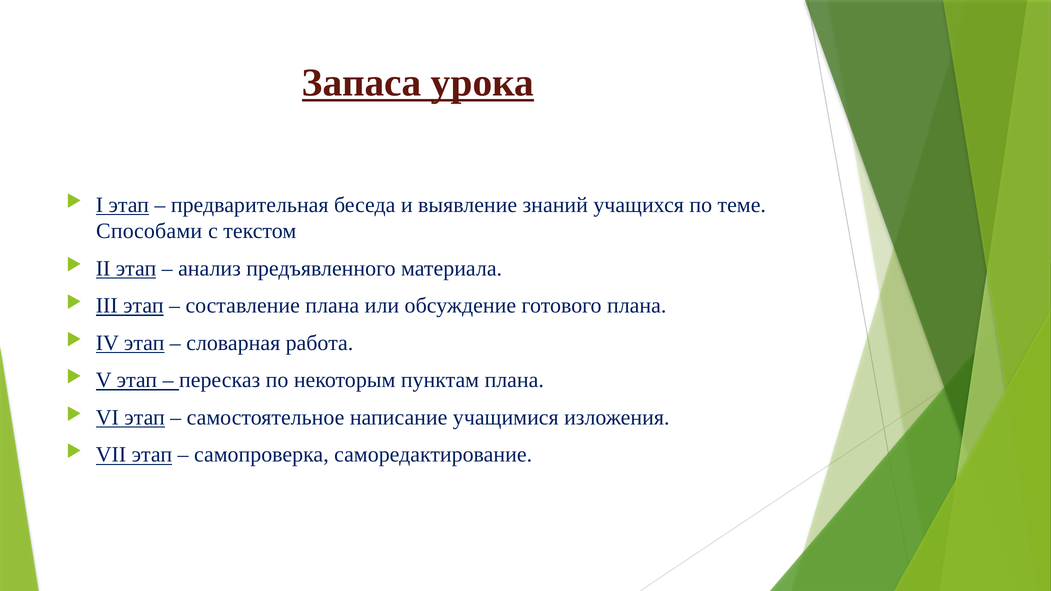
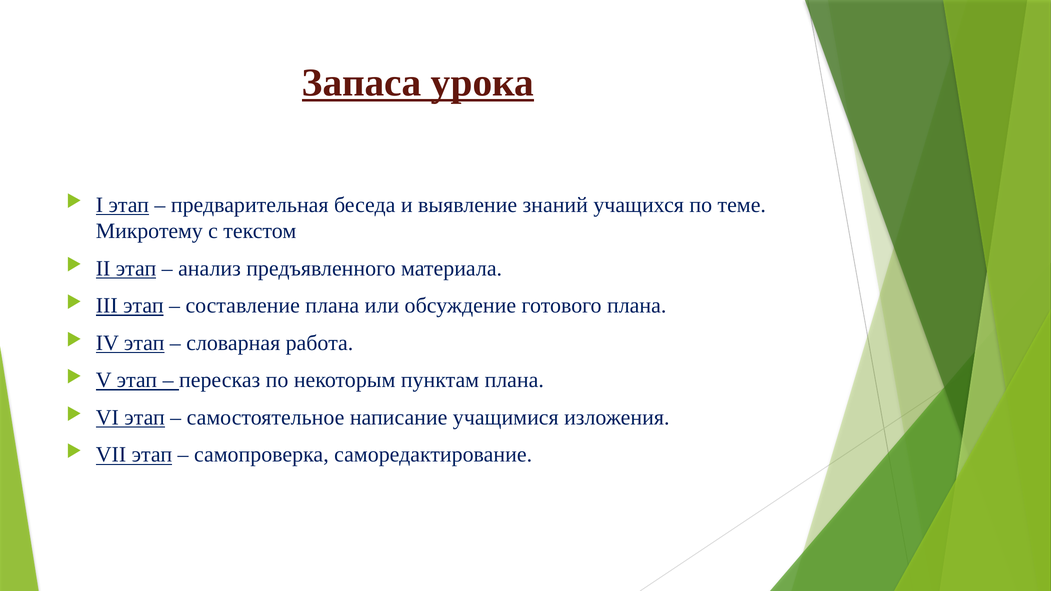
Способами: Способами -> Микротему
